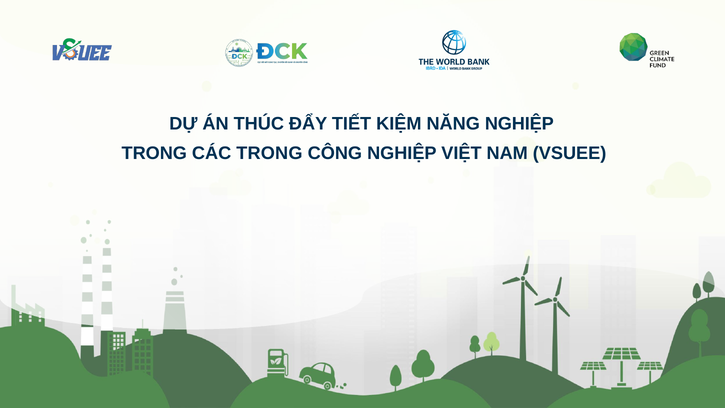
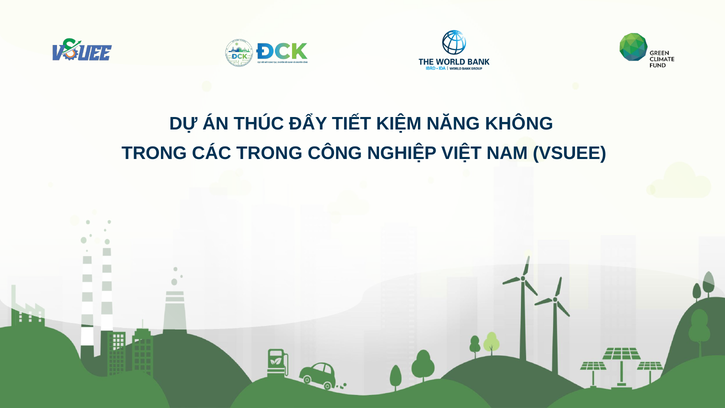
NĂNG NGHIỆP: NGHIỆP -> KHÔNG
